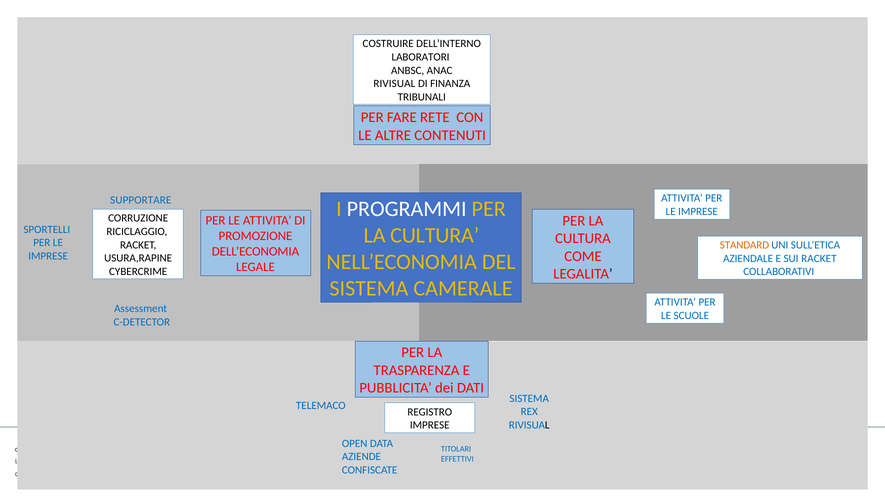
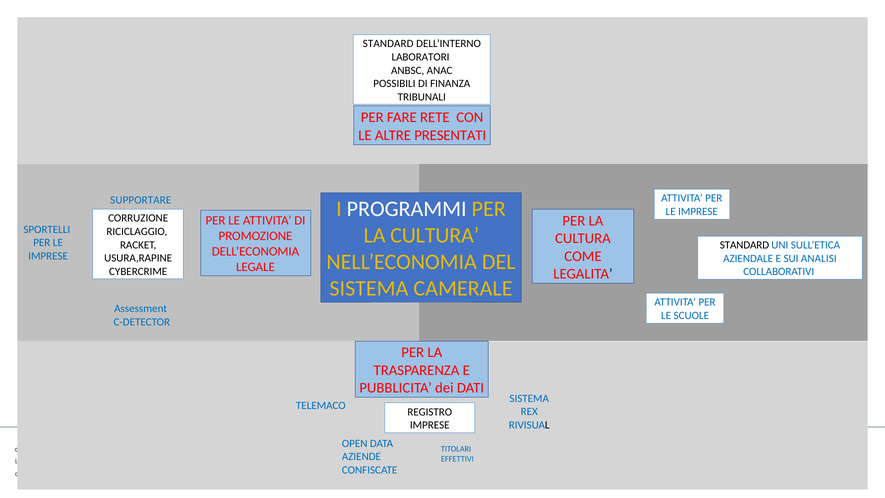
COSTRUIRE at (388, 44): COSTRUIRE -> STANDARD
RIVISUAL at (394, 84): RIVISUAL -> POSSIBILI
CONTENUTI: CONTENUTI -> PRESENTATI
STANDARD at (744, 245) colour: orange -> black
SUI RACKET: RACKET -> ANALISI
